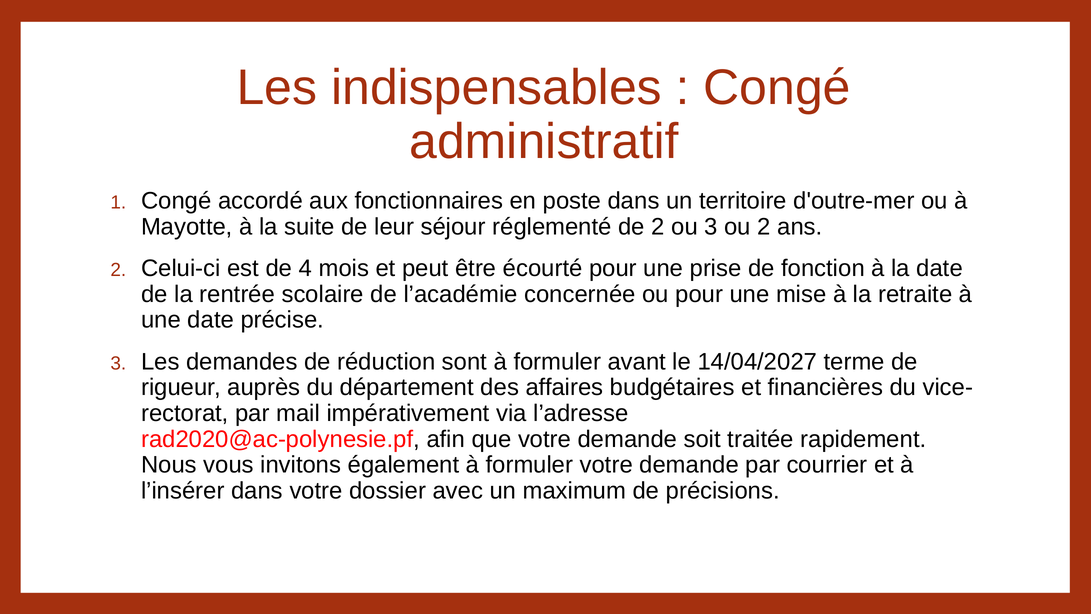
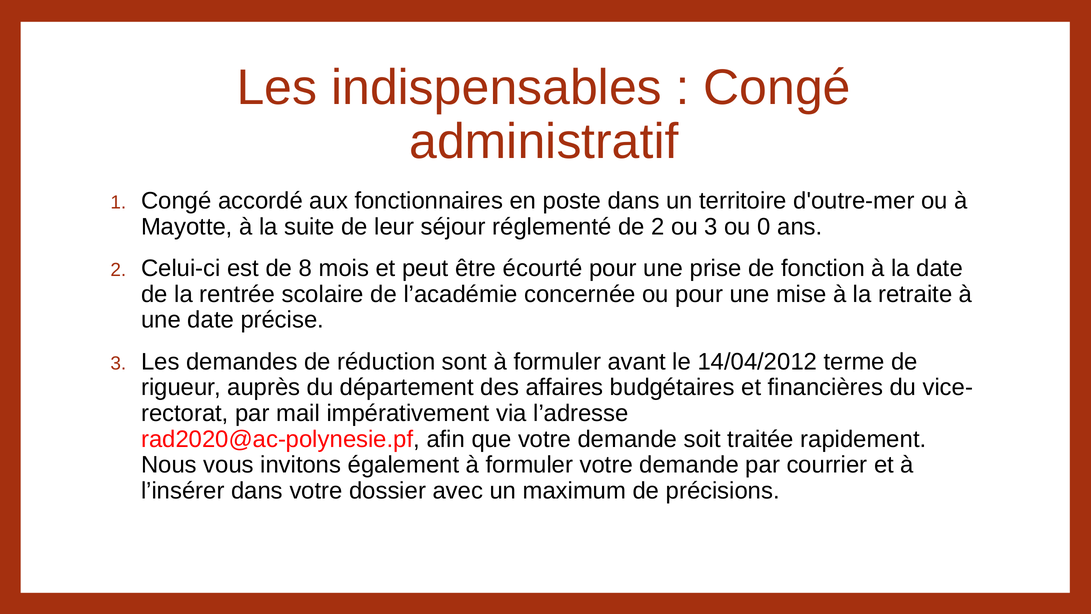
ou 2: 2 -> 0
4: 4 -> 8
14/04/2027: 14/04/2027 -> 14/04/2012
